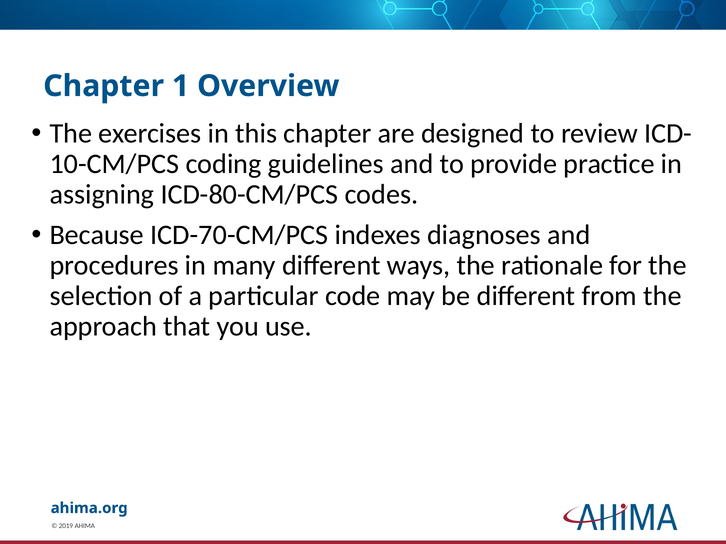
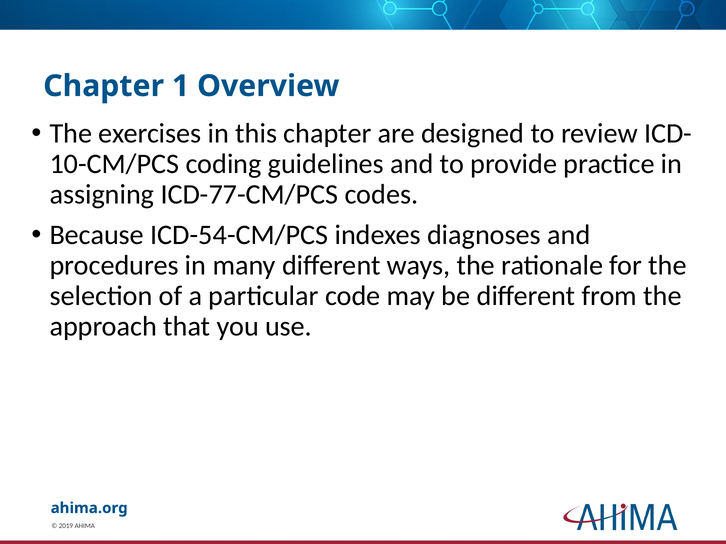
ICD-80-CM/PCS: ICD-80-CM/PCS -> ICD-77-CM/PCS
ICD-70-CM/PCS: ICD-70-CM/PCS -> ICD-54-CM/PCS
